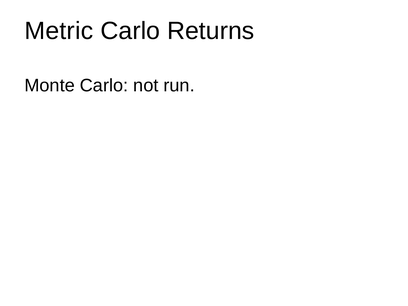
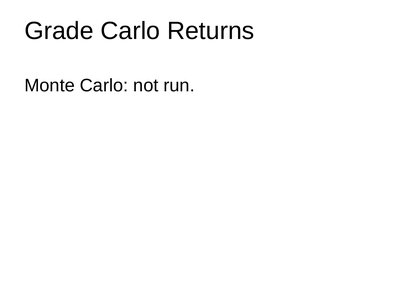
Metric: Metric -> Grade
